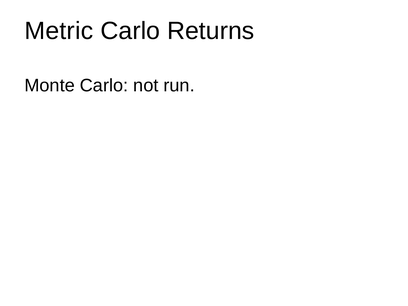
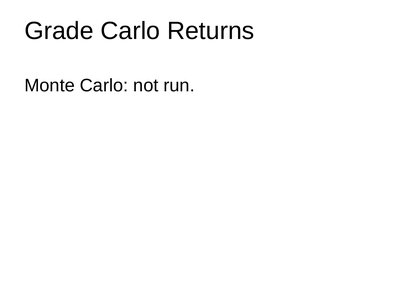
Metric: Metric -> Grade
